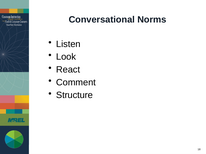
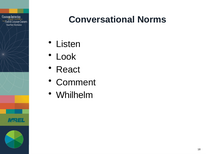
Structure: Structure -> Whilhelm
